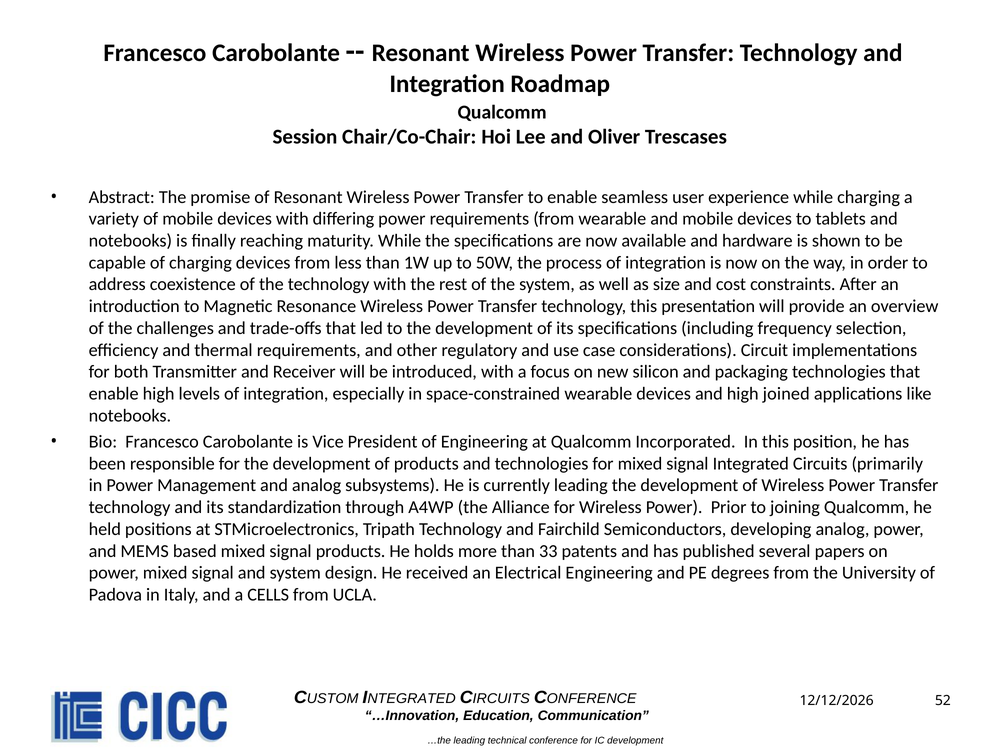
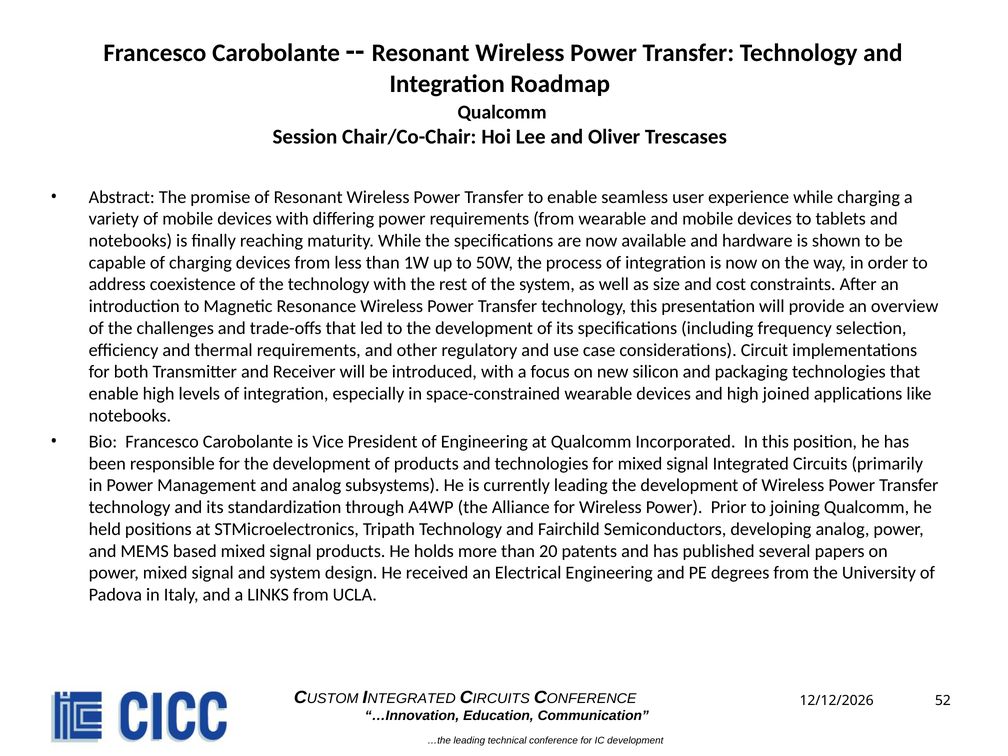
33: 33 -> 20
CELLS: CELLS -> LINKS
